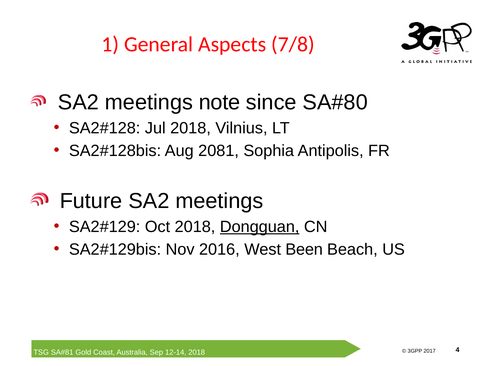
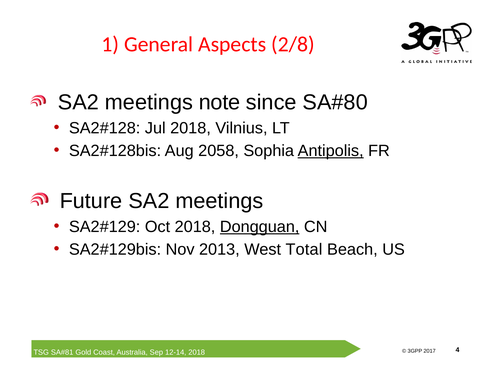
7/8: 7/8 -> 2/8
2081: 2081 -> 2058
Antipolis underline: none -> present
2016: 2016 -> 2013
Been: Been -> Total
